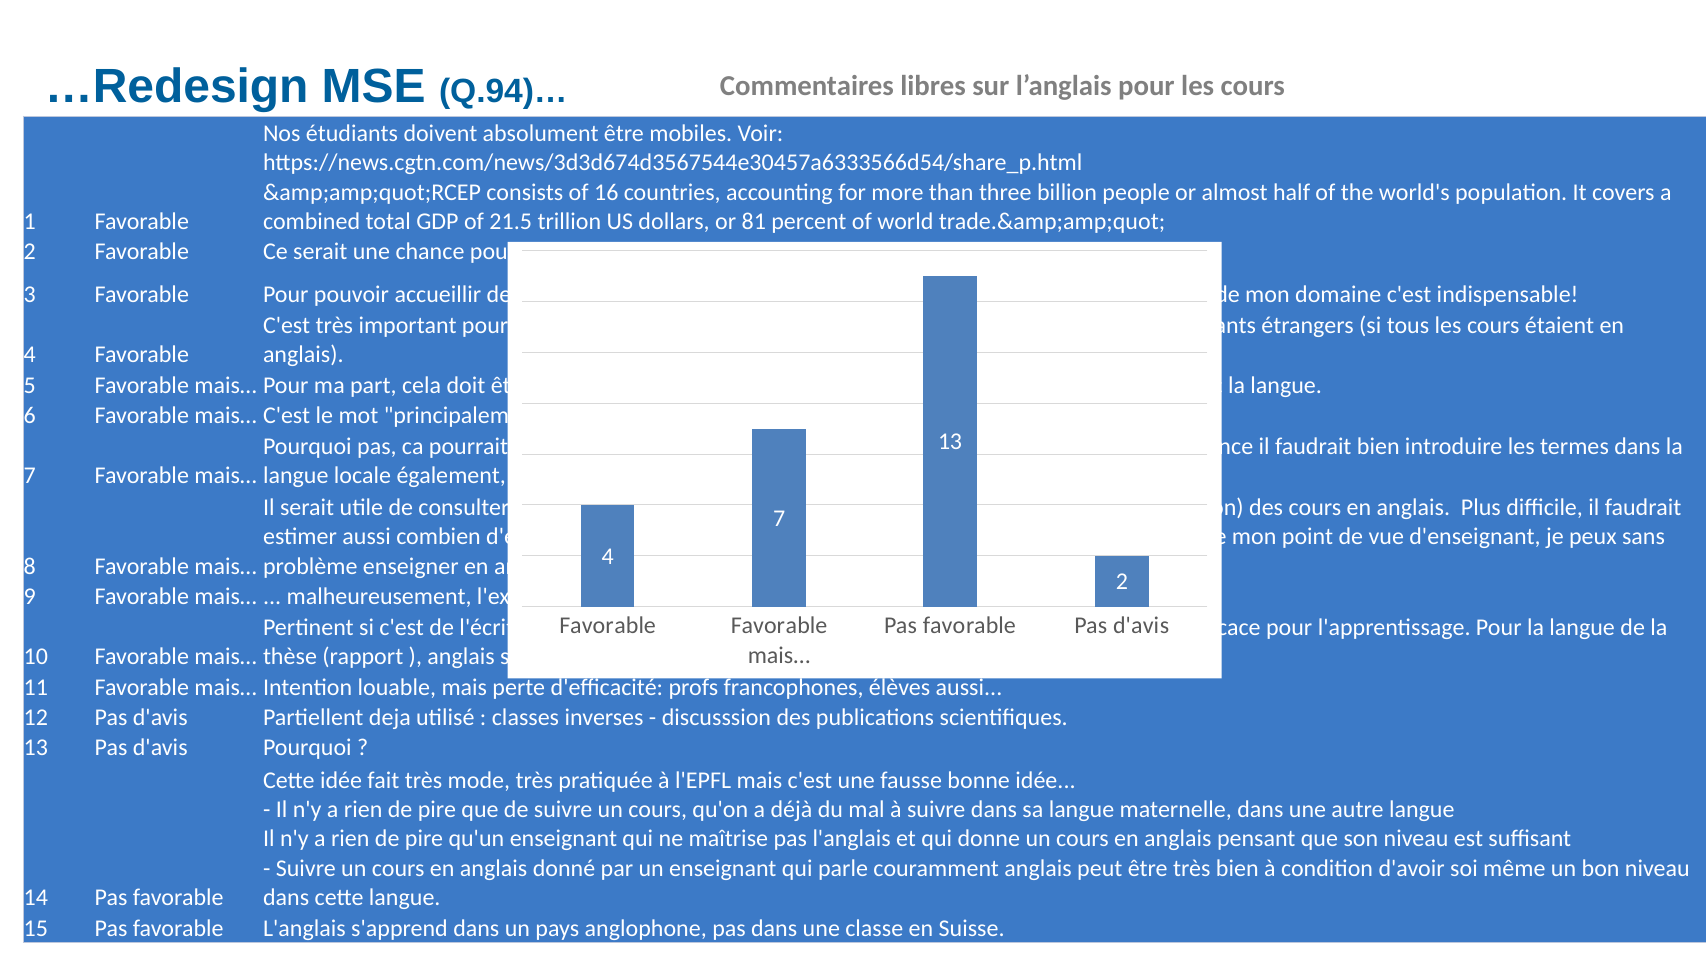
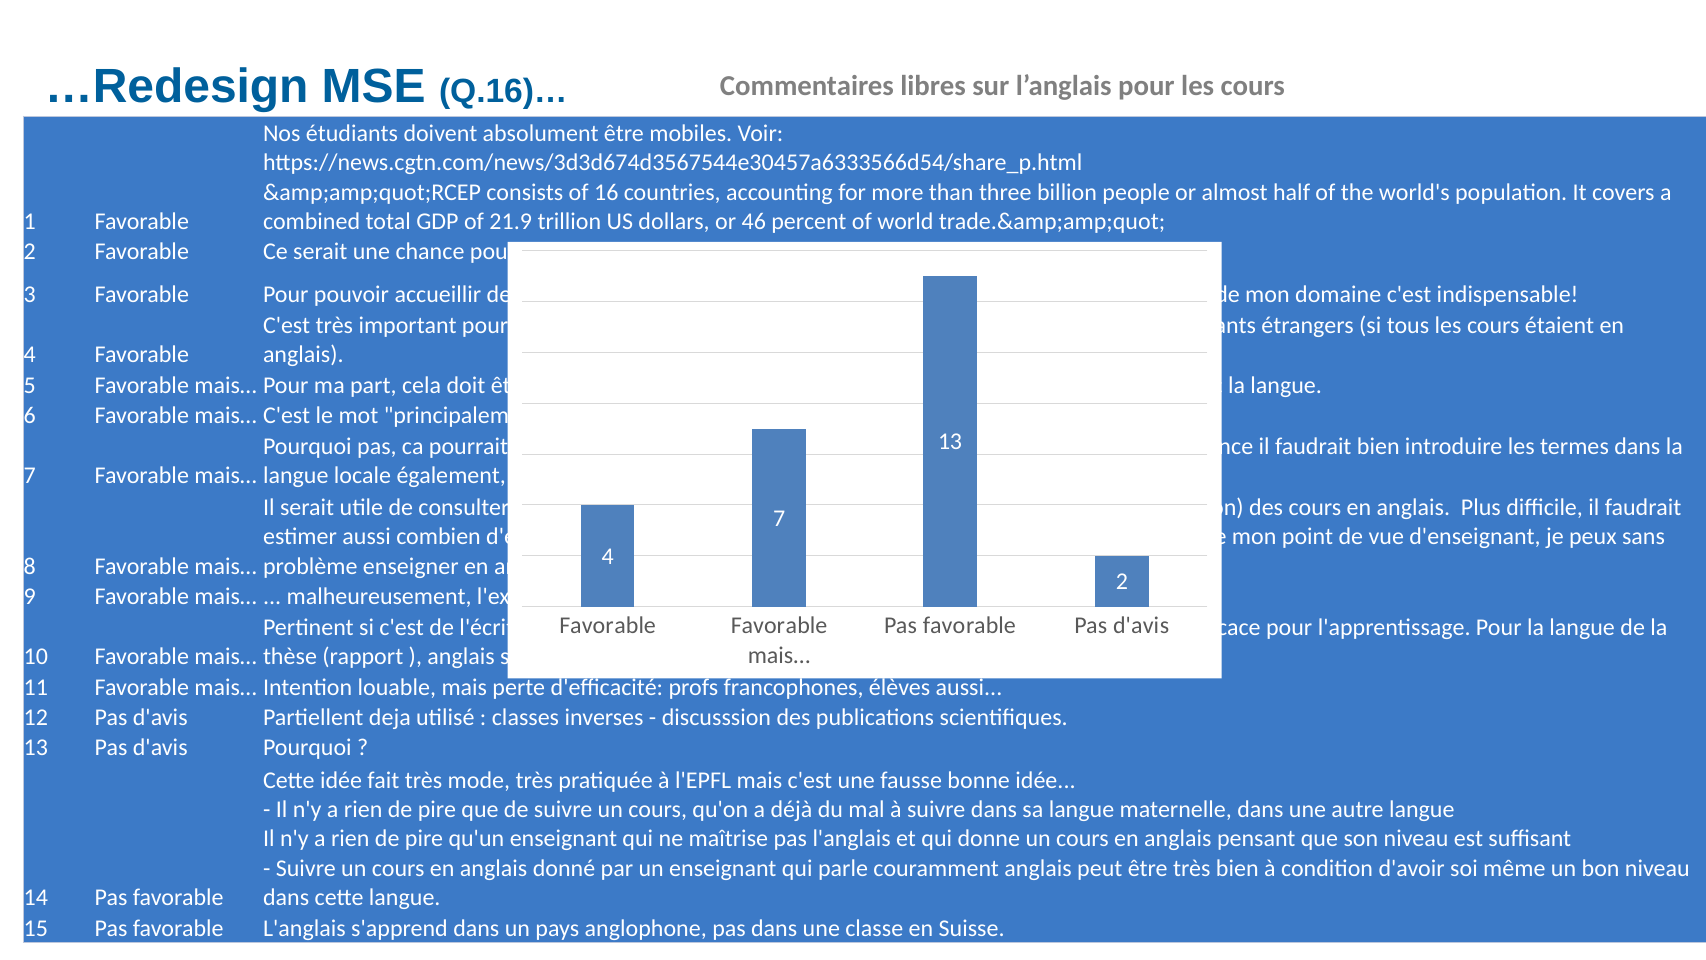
Q.94)…: Q.94)… -> Q.16)…
21.5: 21.5 -> 21.9
81: 81 -> 46
